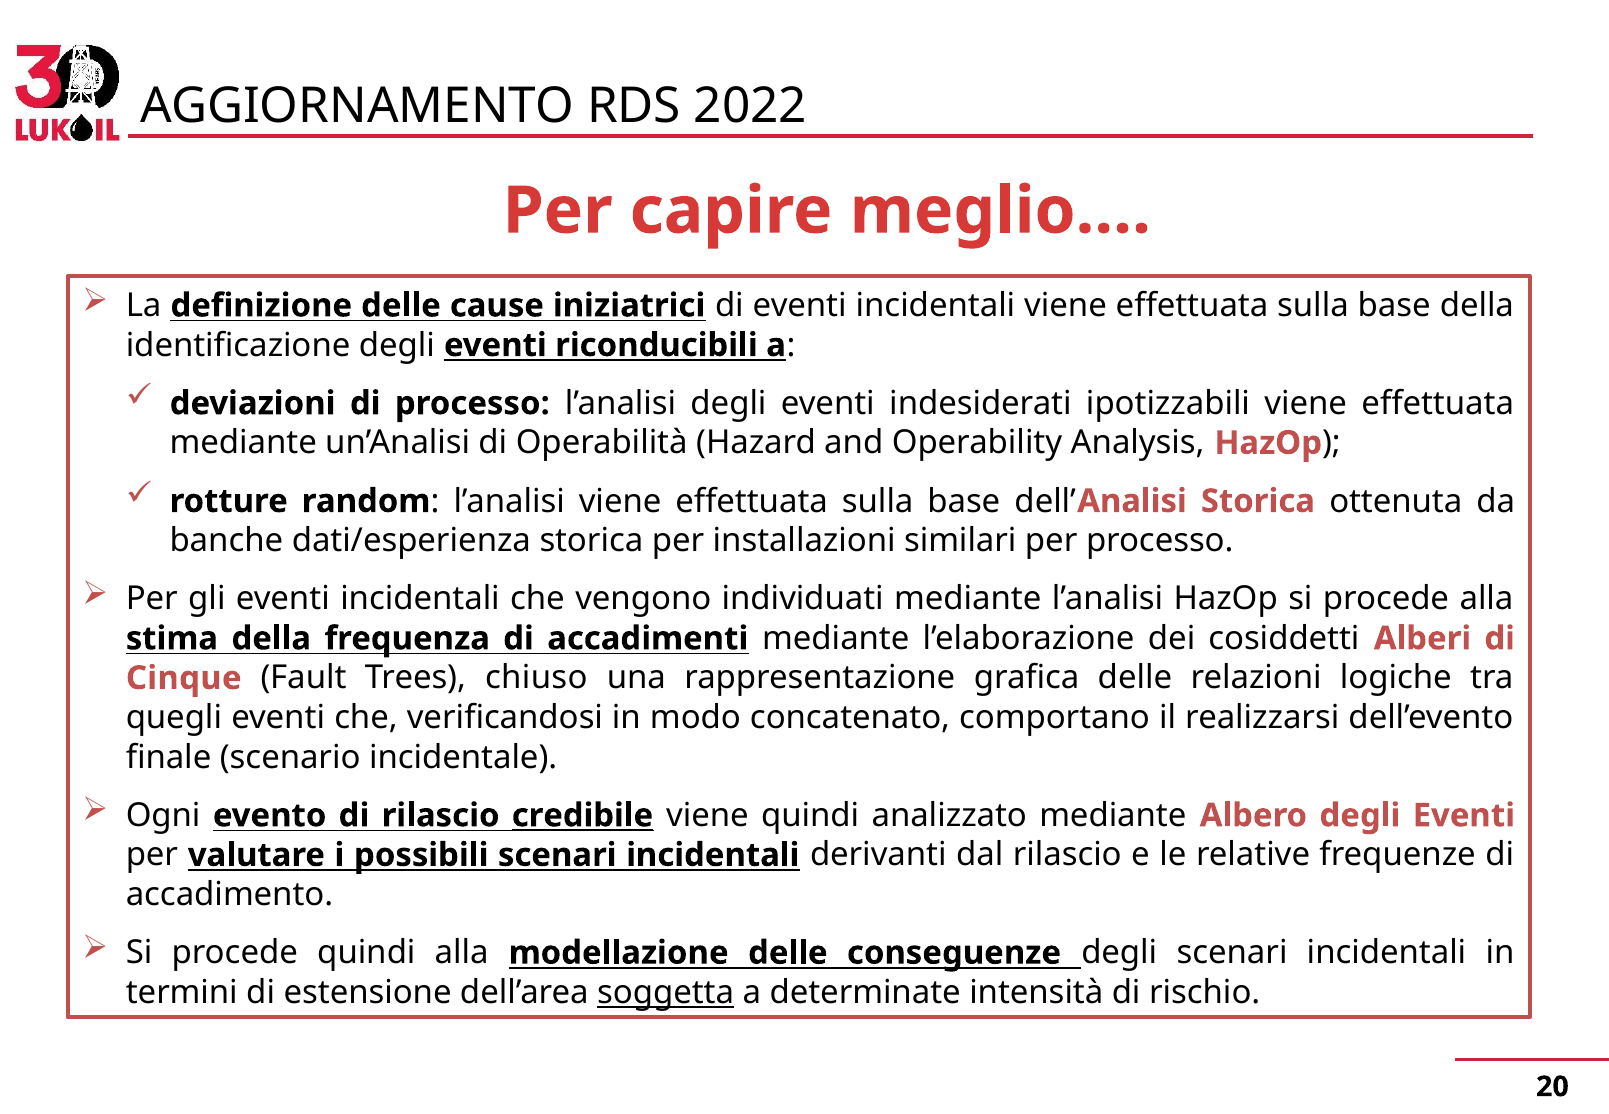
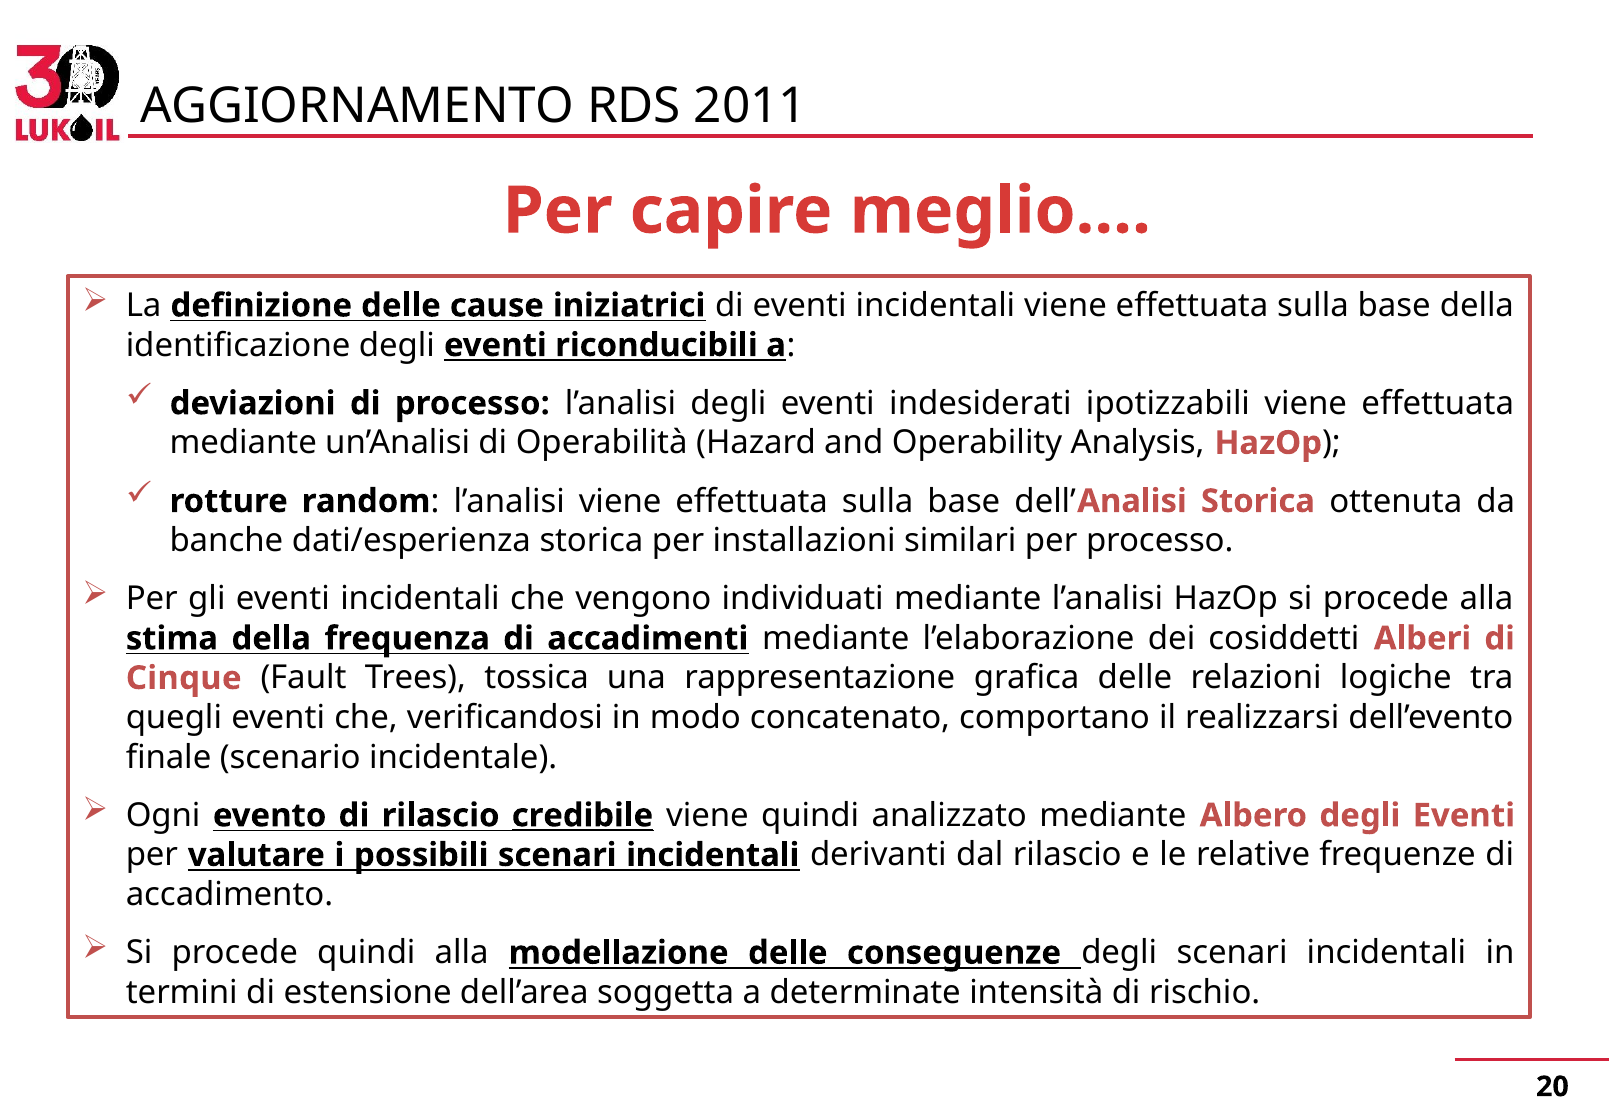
2022: 2022 -> 2011
chiuso: chiuso -> tossica
soggetta underline: present -> none
